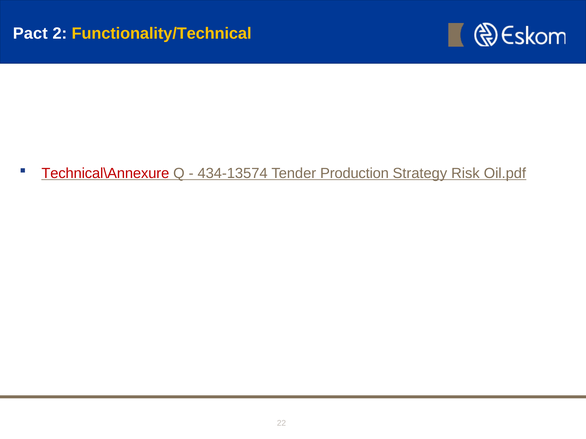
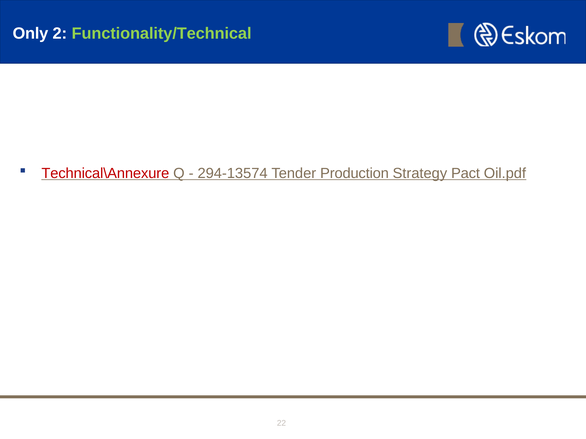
Pact: Pact -> Only
Functionality/Technical colour: yellow -> light green
434-13574: 434-13574 -> 294-13574
Risk: Risk -> Pact
